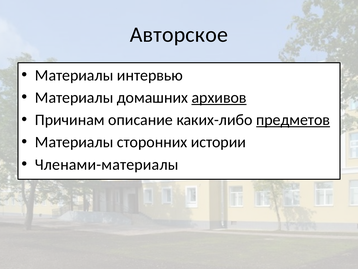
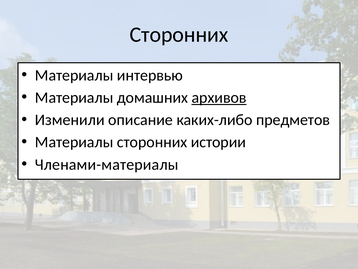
Авторское at (179, 35): Авторское -> Сторонних
Причинам: Причинам -> Изменили
предметов underline: present -> none
